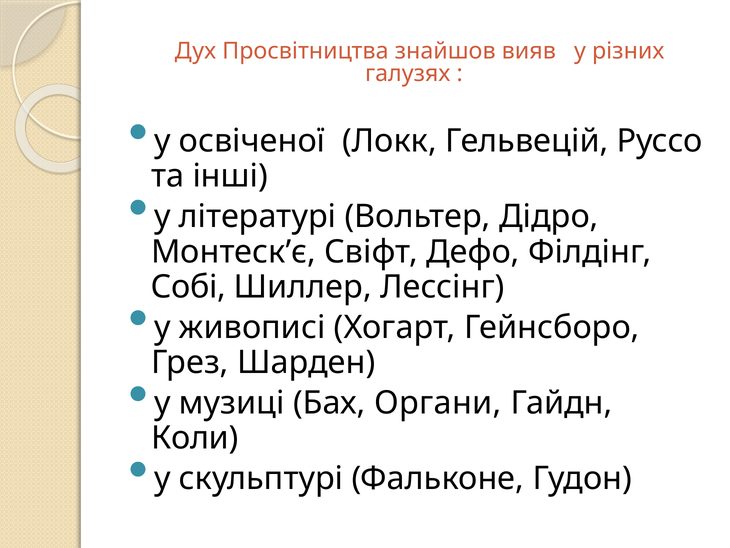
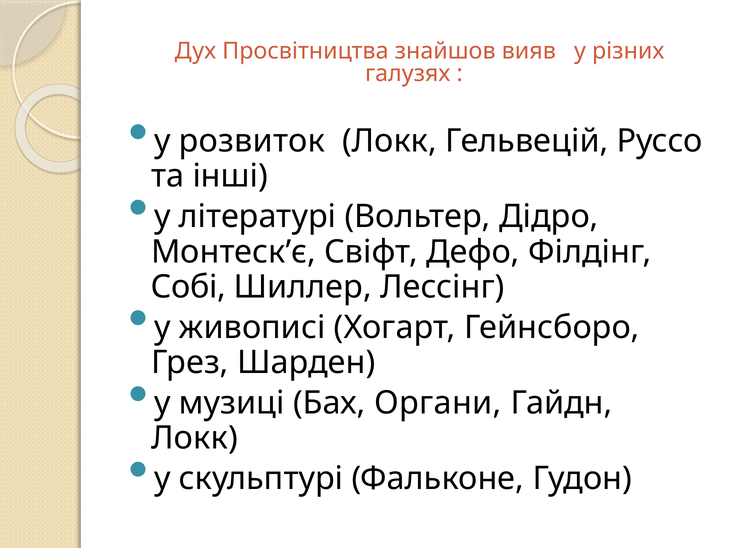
освіченої: освіченої -> розвиток
Коли at (195, 438): Коли -> Локк
